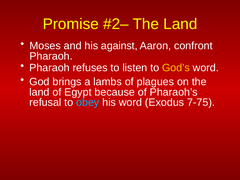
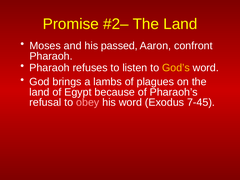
against: against -> passed
obey colour: light blue -> pink
7-75: 7-75 -> 7-45
